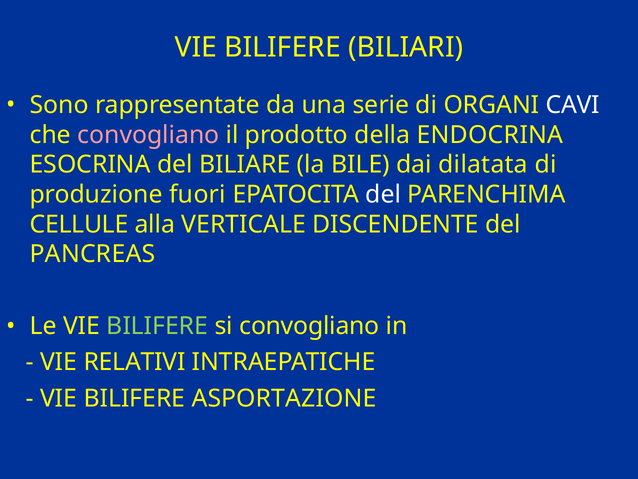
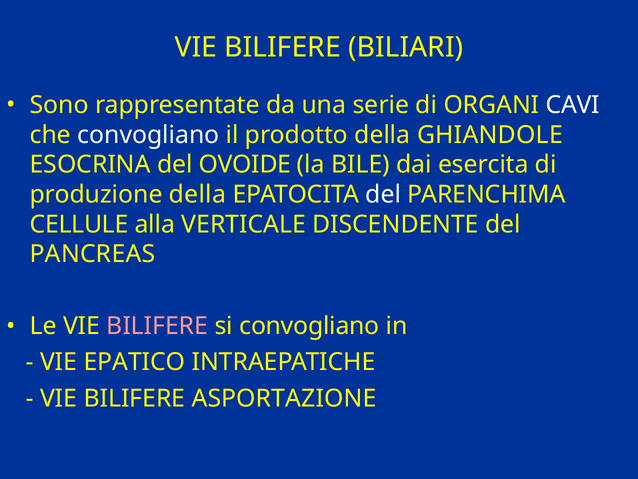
convogliano at (148, 135) colour: pink -> white
ENDOCRINA: ENDOCRINA -> GHIANDOLE
BILIARE: BILIARE -> OVOIDE
dilatata: dilatata -> esercita
produzione fuori: fuori -> della
BILIFERE at (157, 326) colour: light green -> pink
RELATIVI: RELATIVI -> EPATICO
